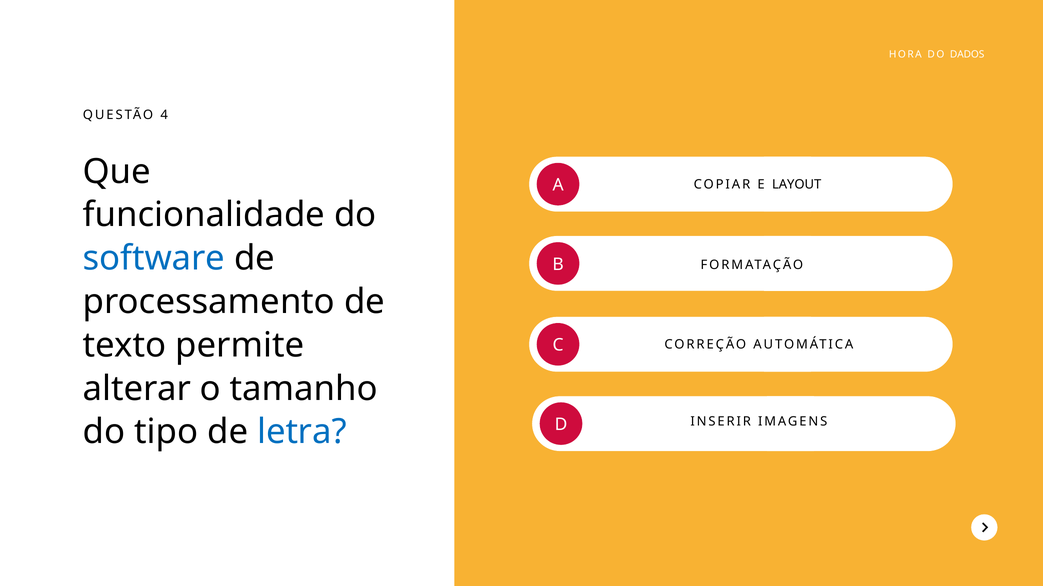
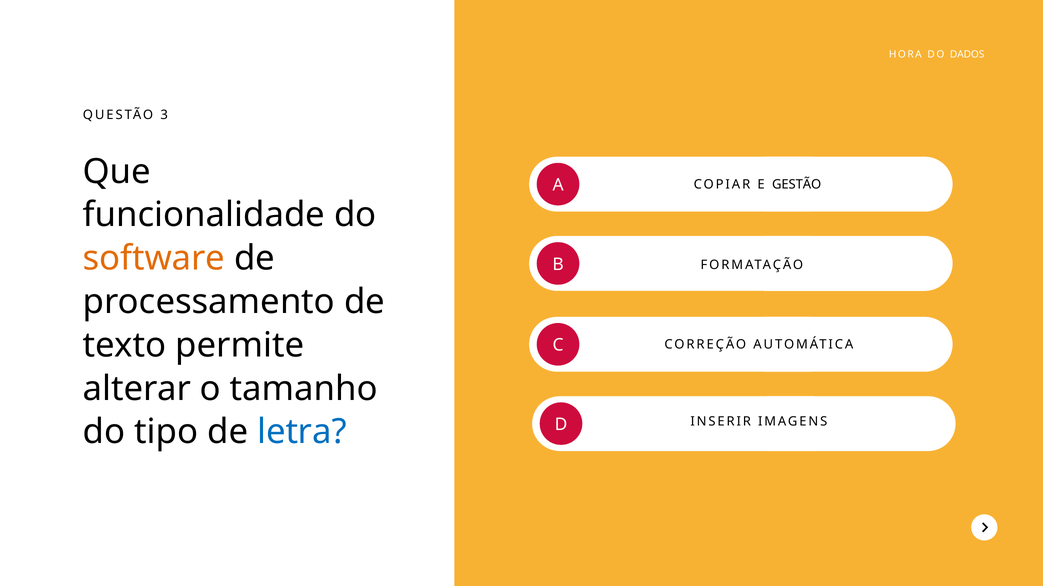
4: 4 -> 3
LAYOUT: LAYOUT -> GESTÃO
software colour: blue -> orange
